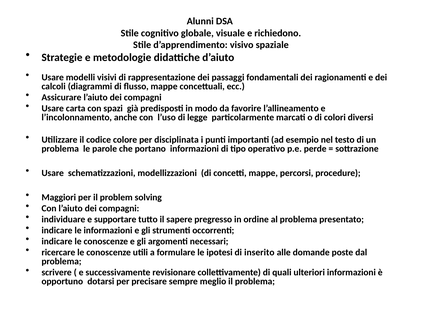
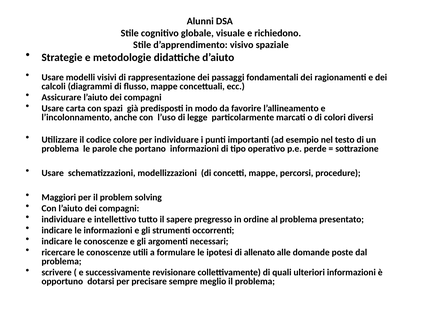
per disciplinata: disciplinata -> individuare
supportare: supportare -> intellettivo
inserito: inserito -> allenato
